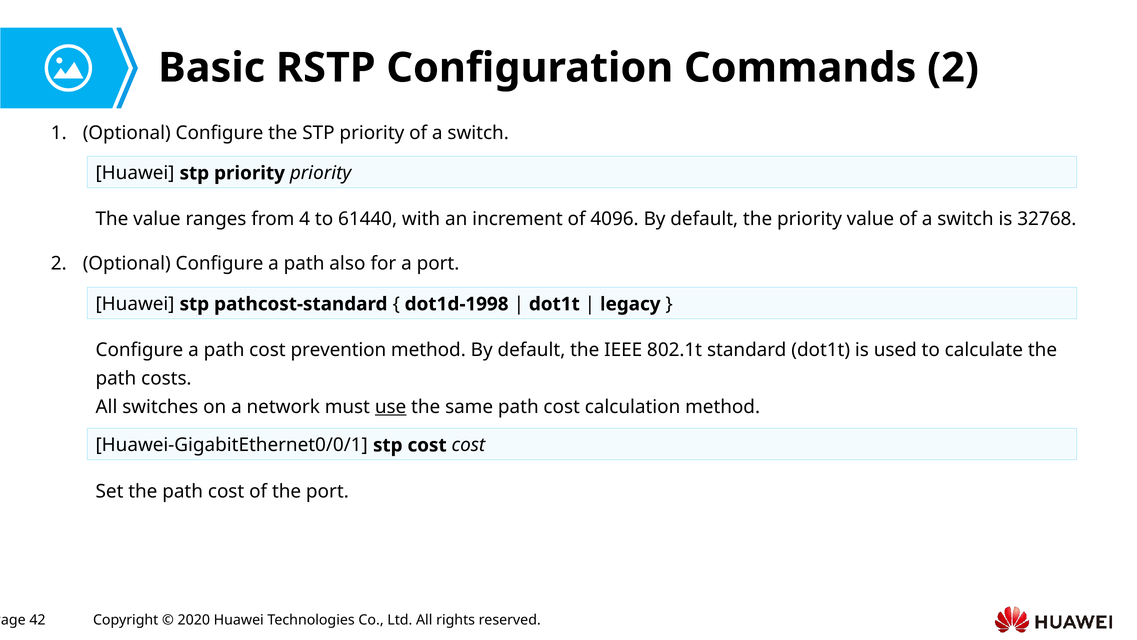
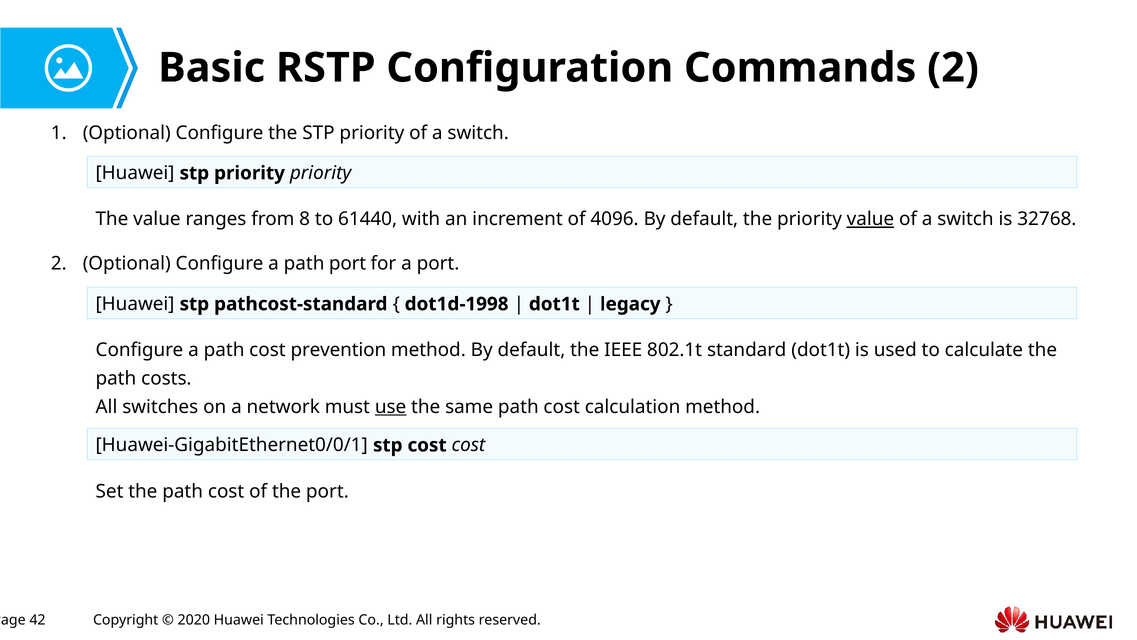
4: 4 -> 8
value at (870, 219) underline: none -> present
path also: also -> port
